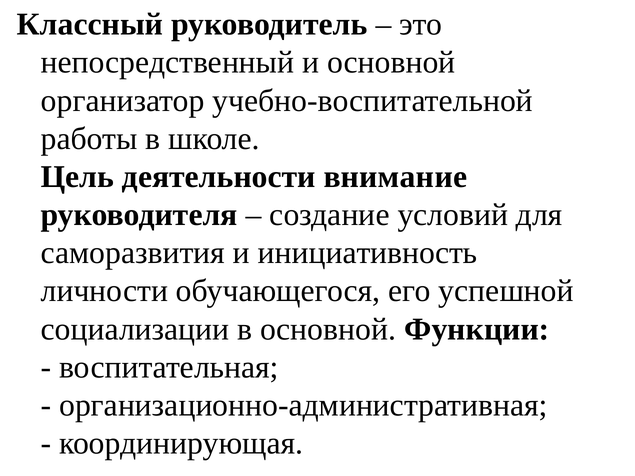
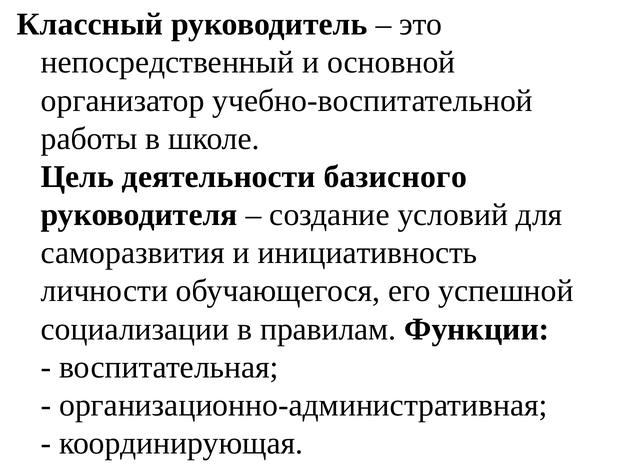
внимание: внимание -> базисного
в основной: основной -> правилам
